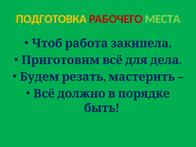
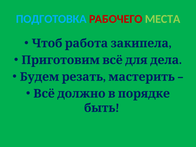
ПОДГОТОВКА colour: yellow -> light blue
